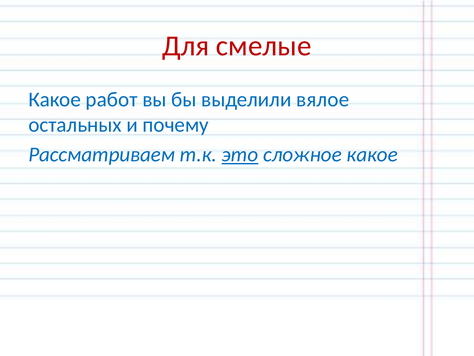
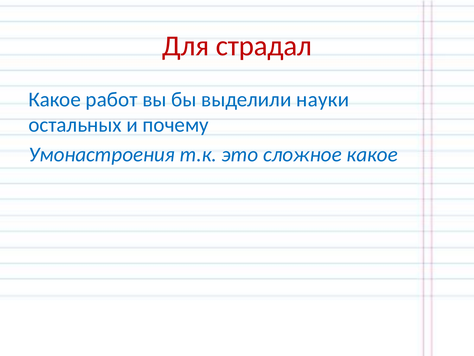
смелые: смелые -> страдал
вялое: вялое -> науки
Рассматриваем: Рассматриваем -> Умонастроения
это underline: present -> none
